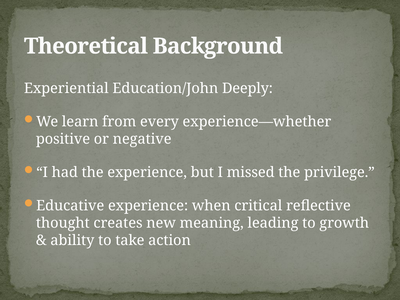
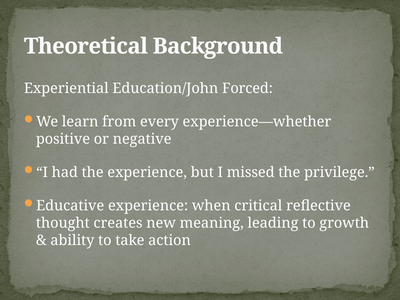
Deeply: Deeply -> Forced
